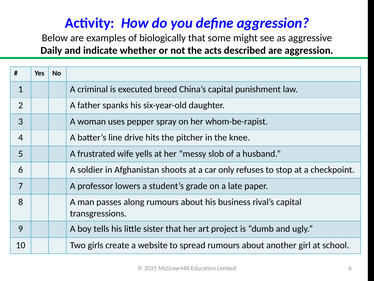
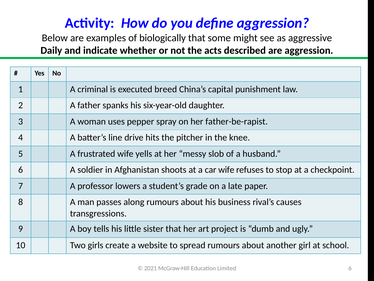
whom-be-rapist: whom-be-rapist -> father-be-rapist
car only: only -> wife
rival’s capital: capital -> causes
